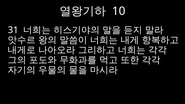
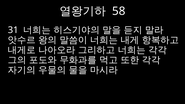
10: 10 -> 58
